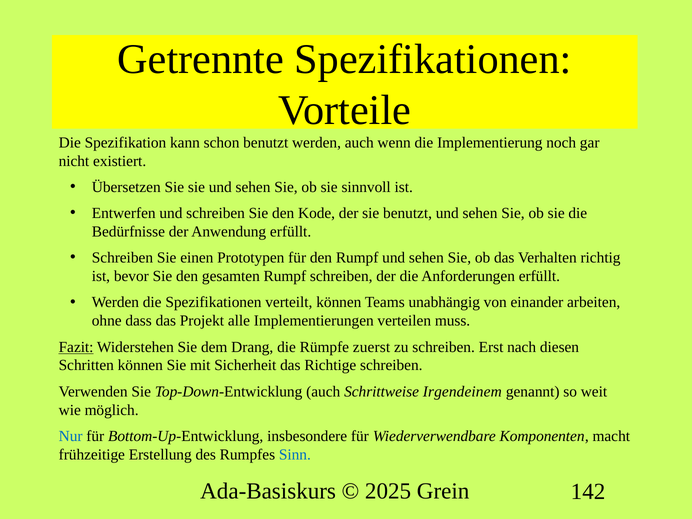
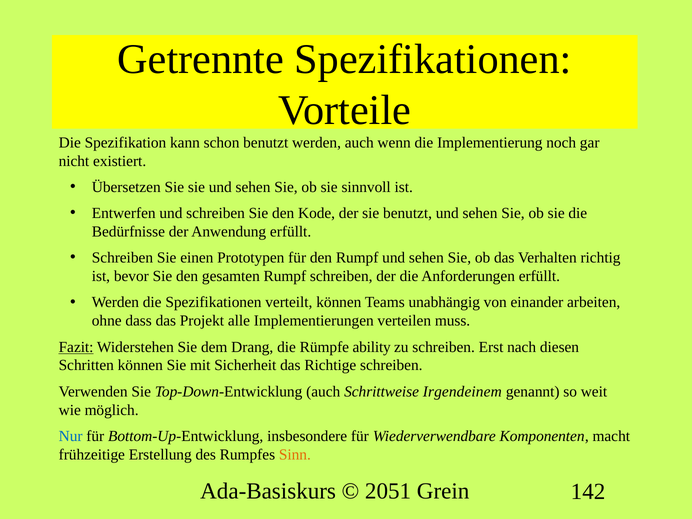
zuerst: zuerst -> ability
Sinn colour: blue -> orange
2025: 2025 -> 2051
